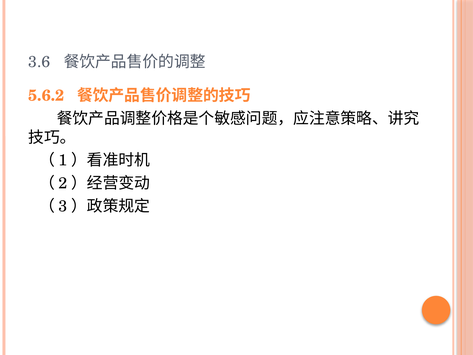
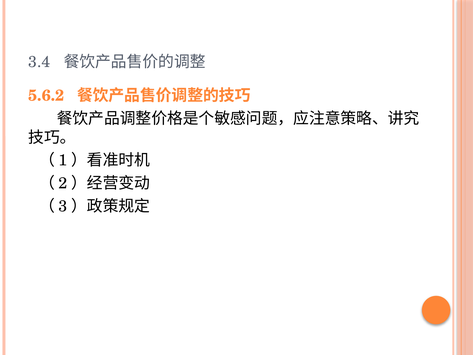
3.6: 3.6 -> 3.4
